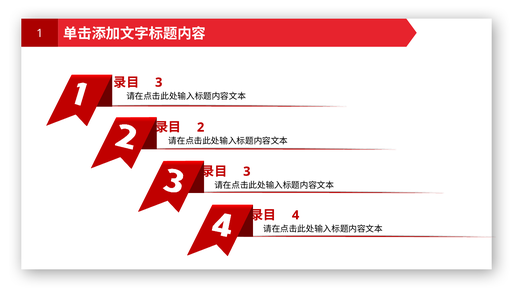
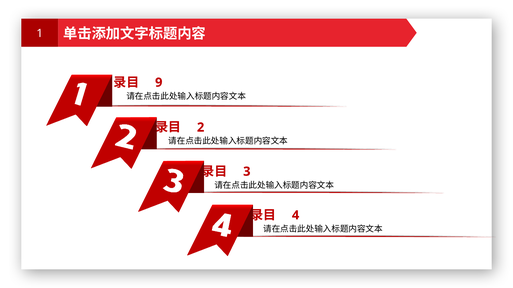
3 at (159, 83): 3 -> 9
